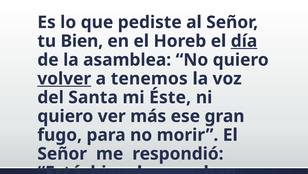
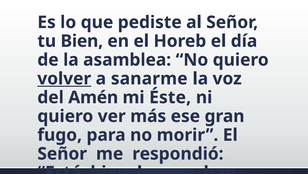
día underline: present -> none
tenemos: tenemos -> sanarme
Santa: Santa -> Amén
